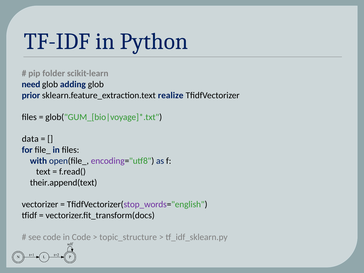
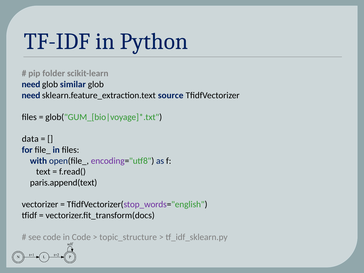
adding: adding -> similar
prior at (31, 95): prior -> need
realize: realize -> source
their.append(text: their.append(text -> paris.append(text
